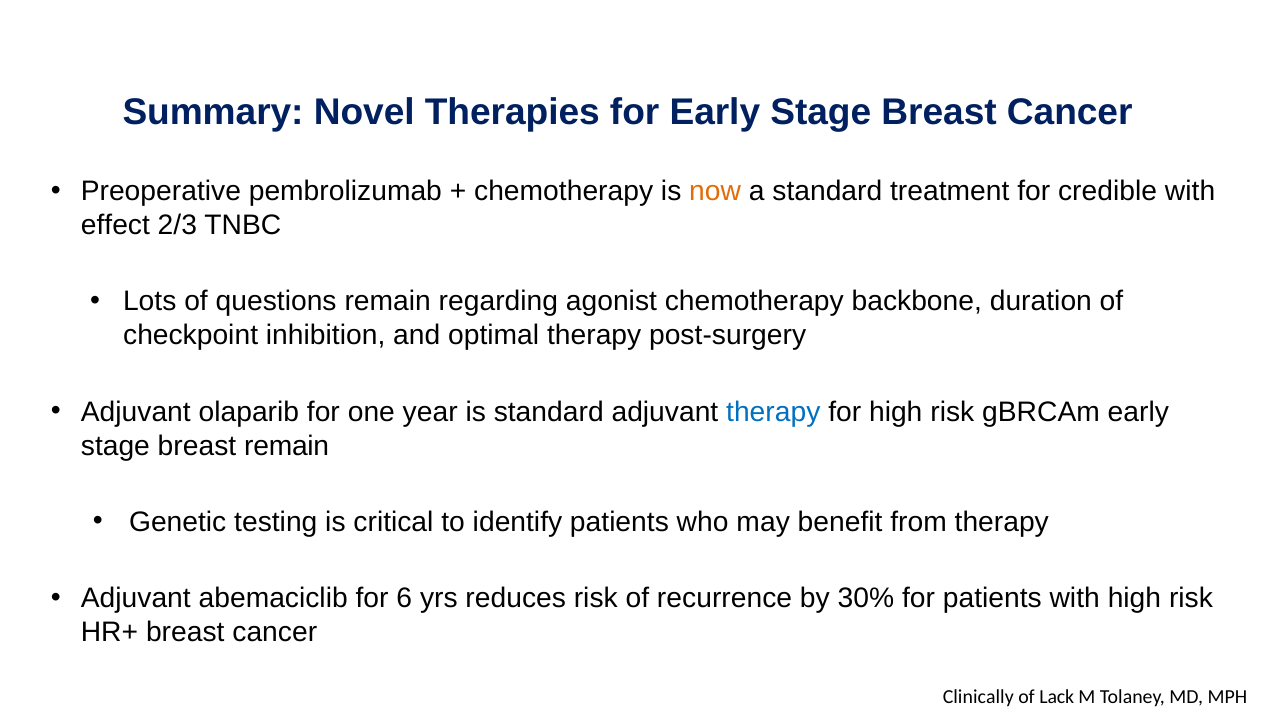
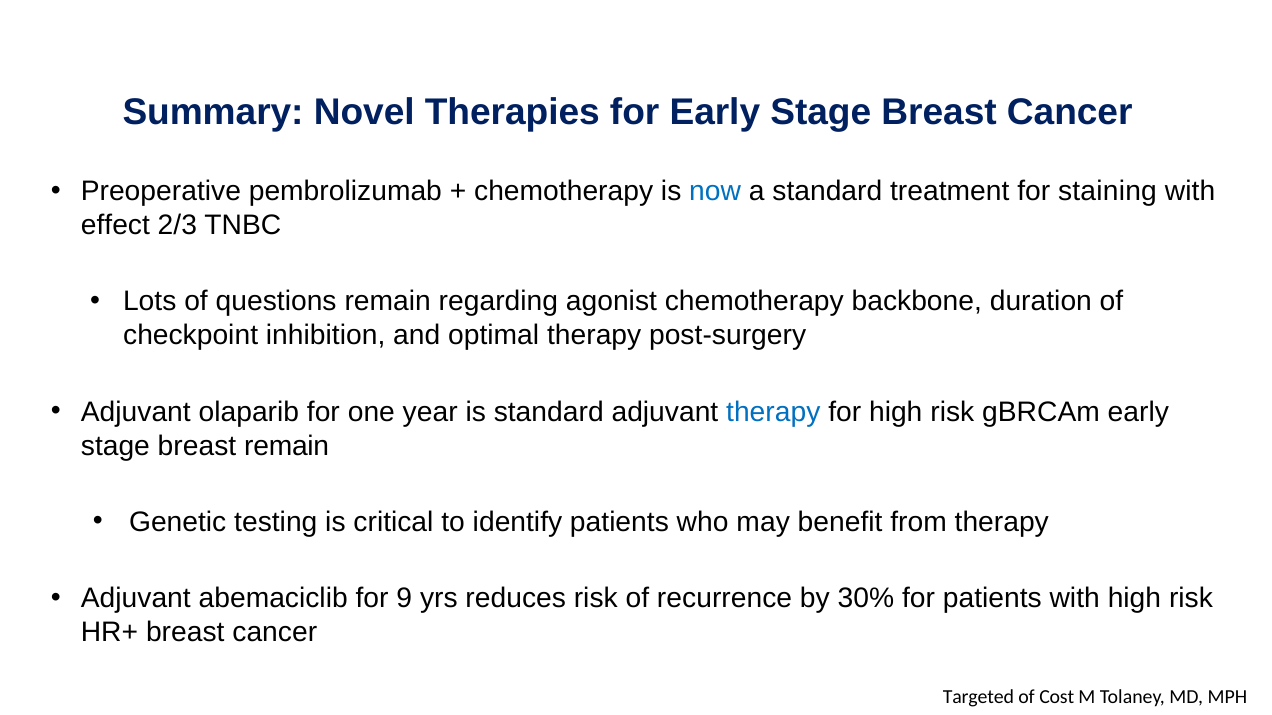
now colour: orange -> blue
credible: credible -> staining
6: 6 -> 9
Clinically: Clinically -> Targeted
Lack: Lack -> Cost
